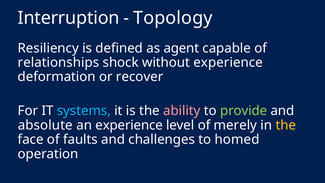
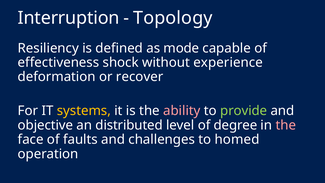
agent: agent -> mode
relationships: relationships -> effectiveness
systems colour: light blue -> yellow
absolute: absolute -> objective
an experience: experience -> distributed
merely: merely -> degree
the at (286, 125) colour: yellow -> pink
